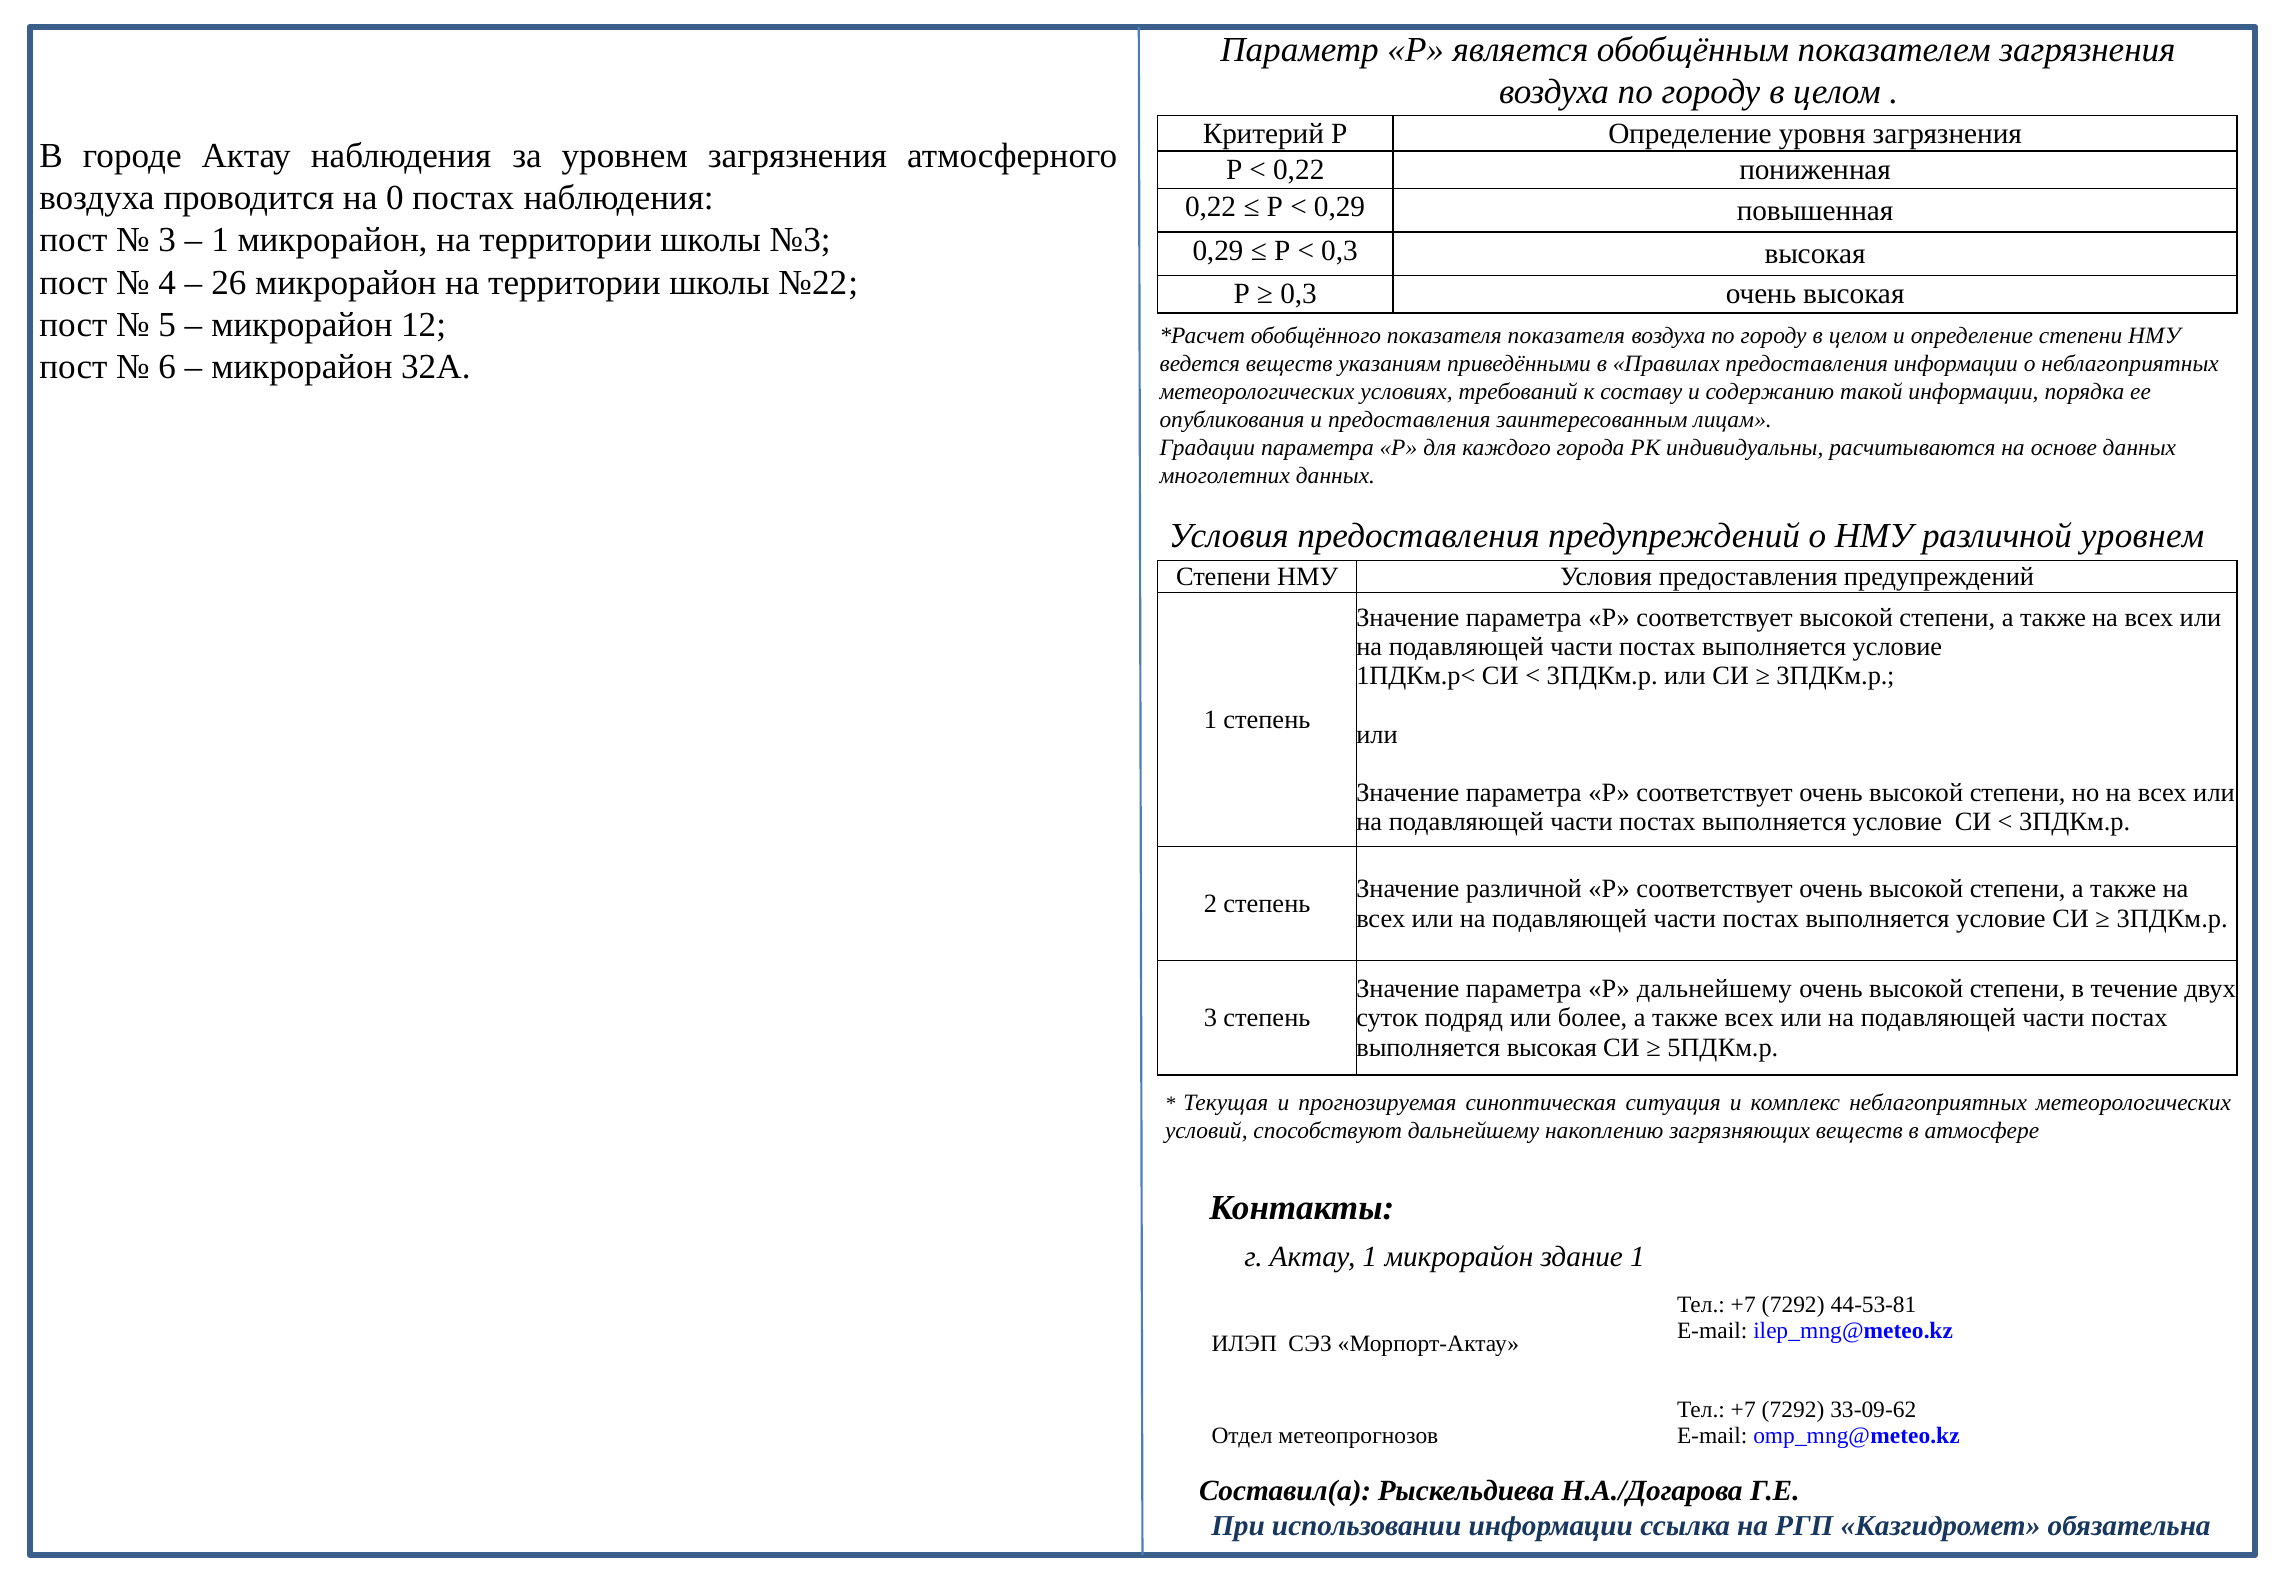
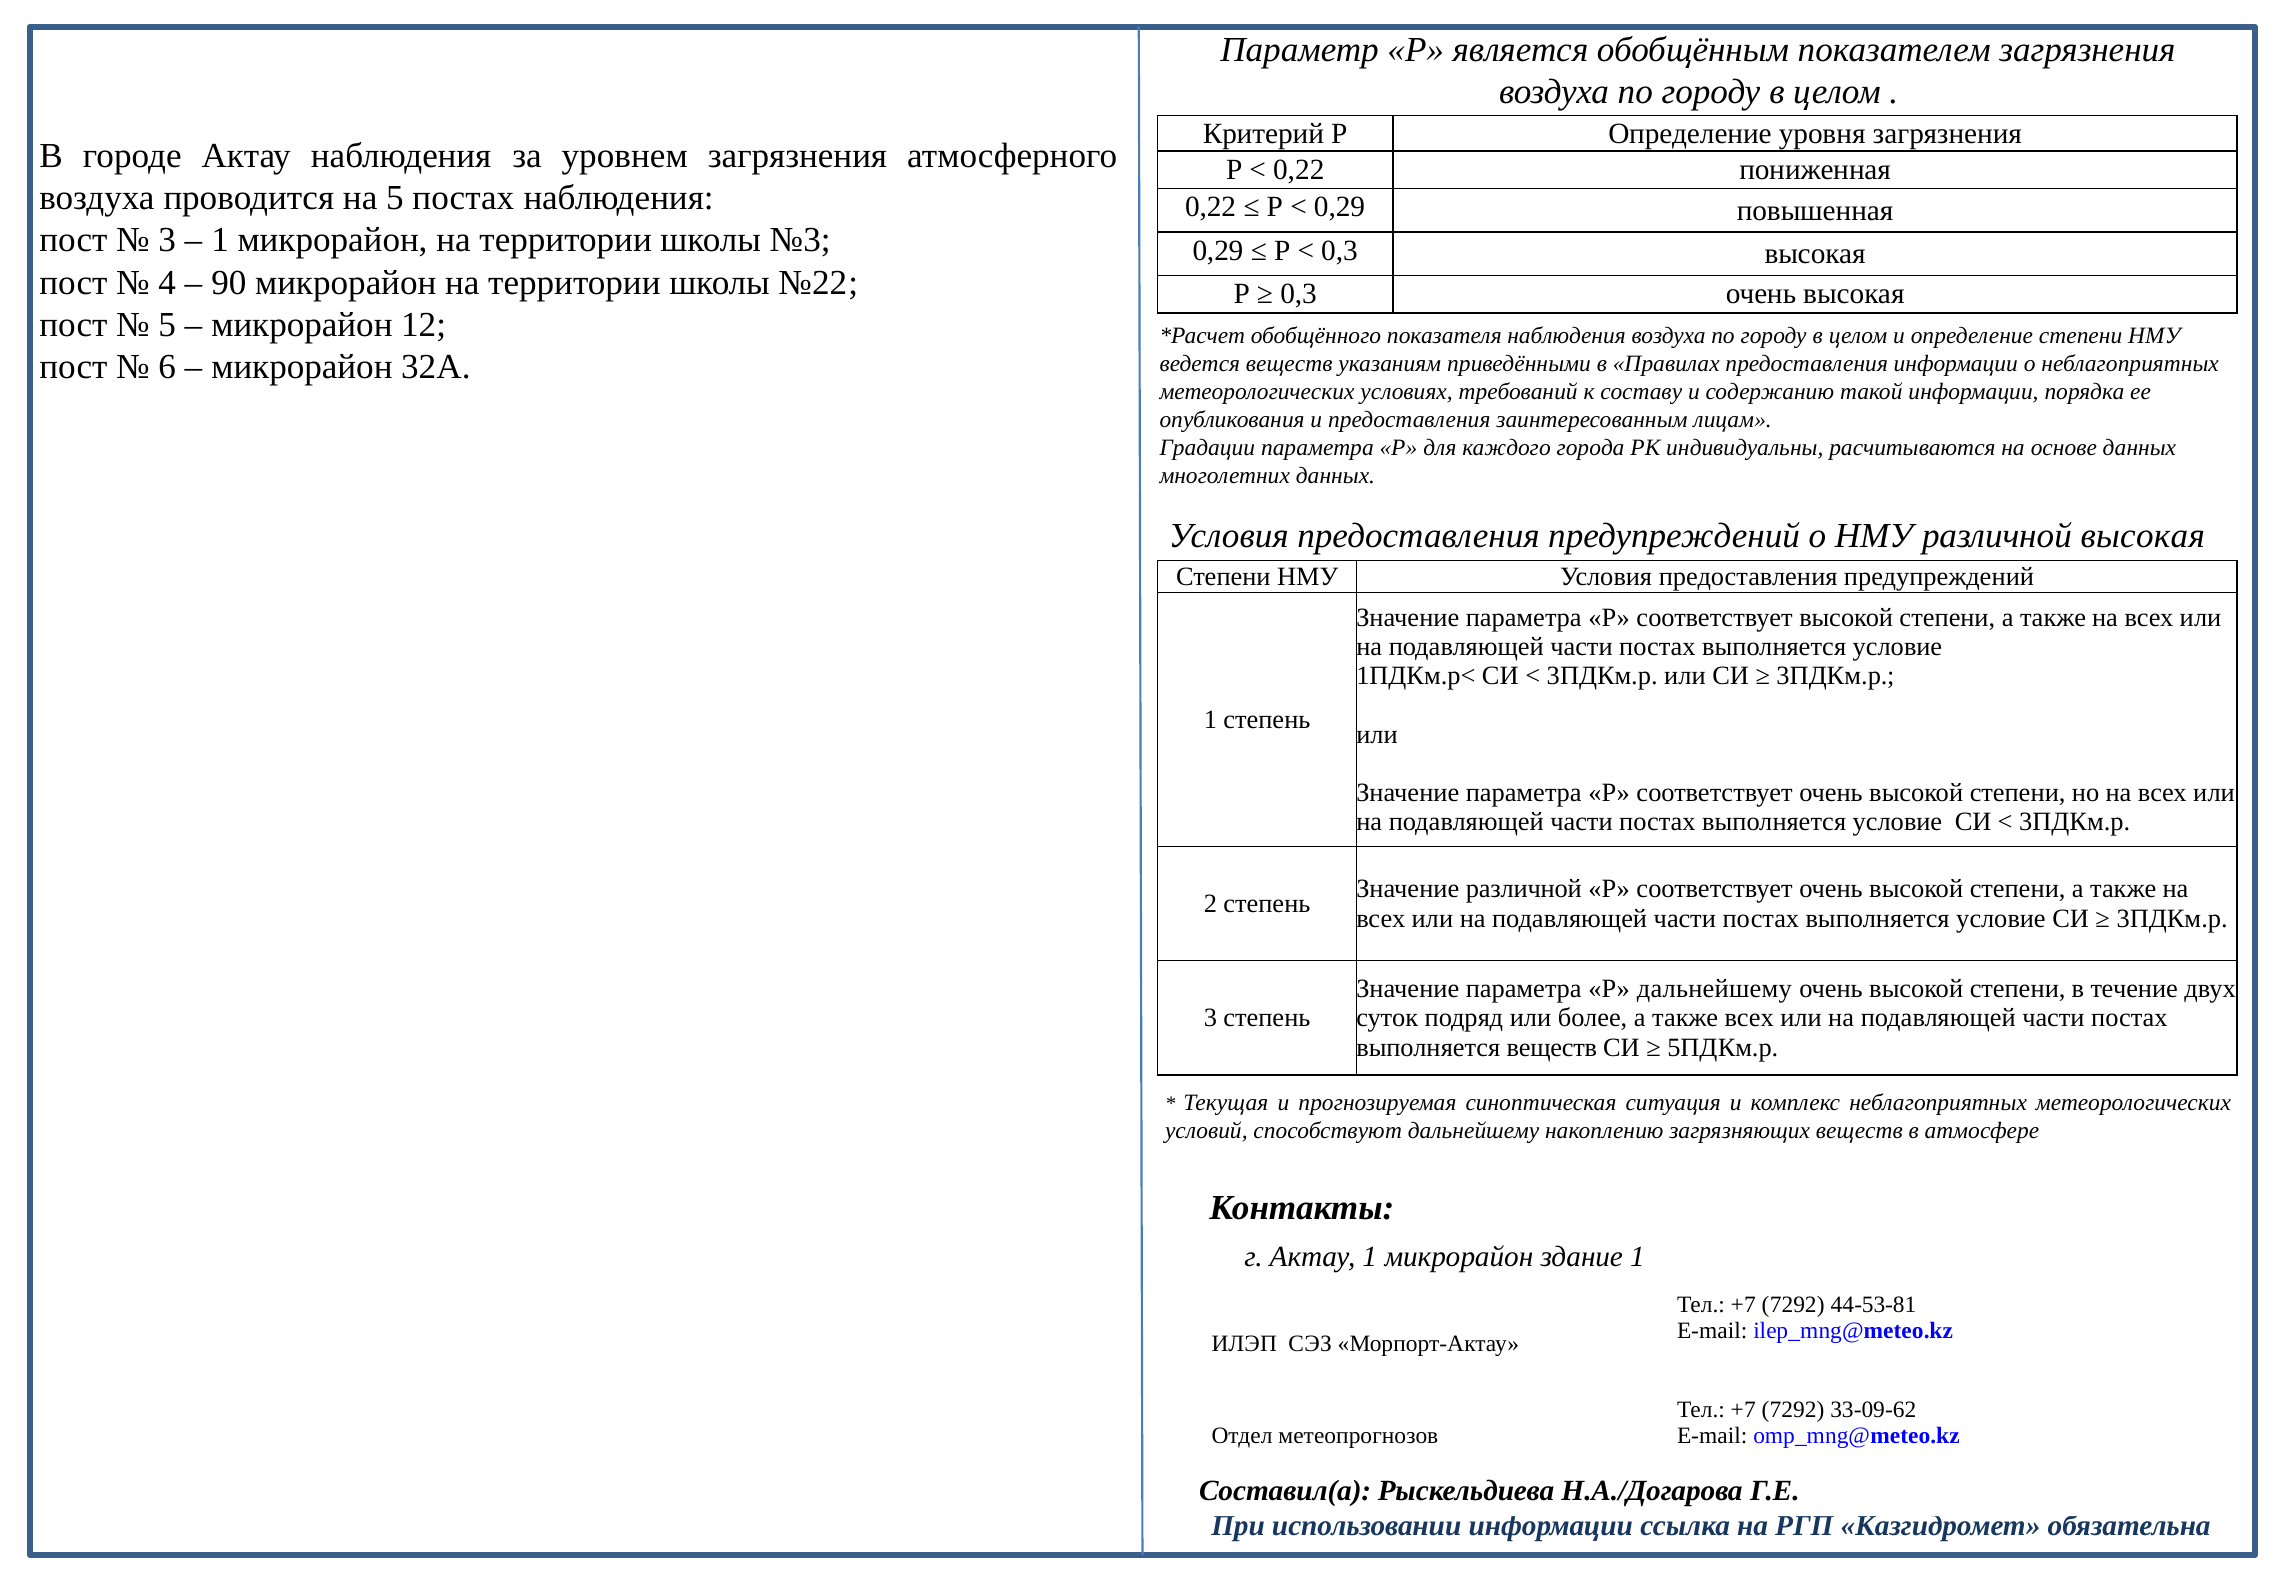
на 0: 0 -> 5
26: 26 -> 90
показателя показателя: показателя -> наблюдения
различной уровнем: уровнем -> высокая
выполняется высокая: высокая -> веществ
